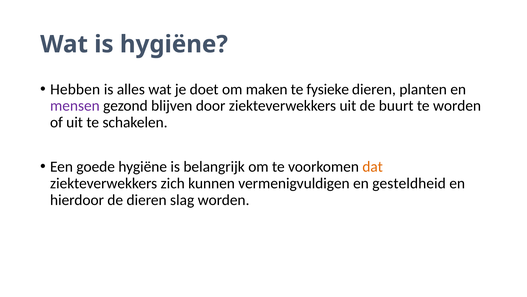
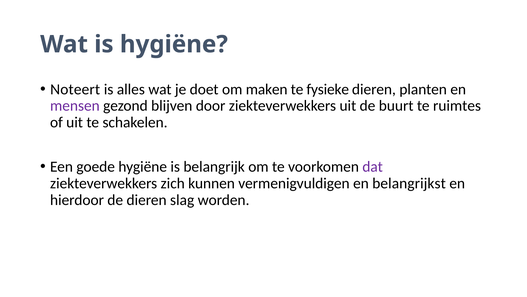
Hebben: Hebben -> Noteert
te worden: worden -> ruimtes
dat colour: orange -> purple
gesteldheid: gesteldheid -> belangrijkst
